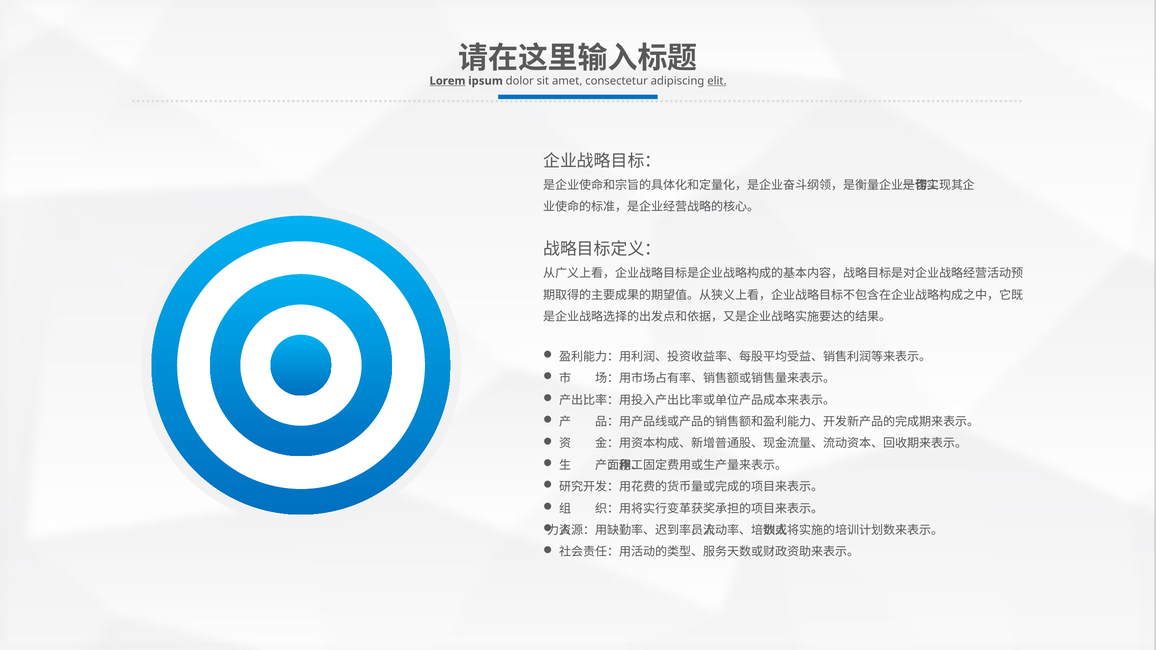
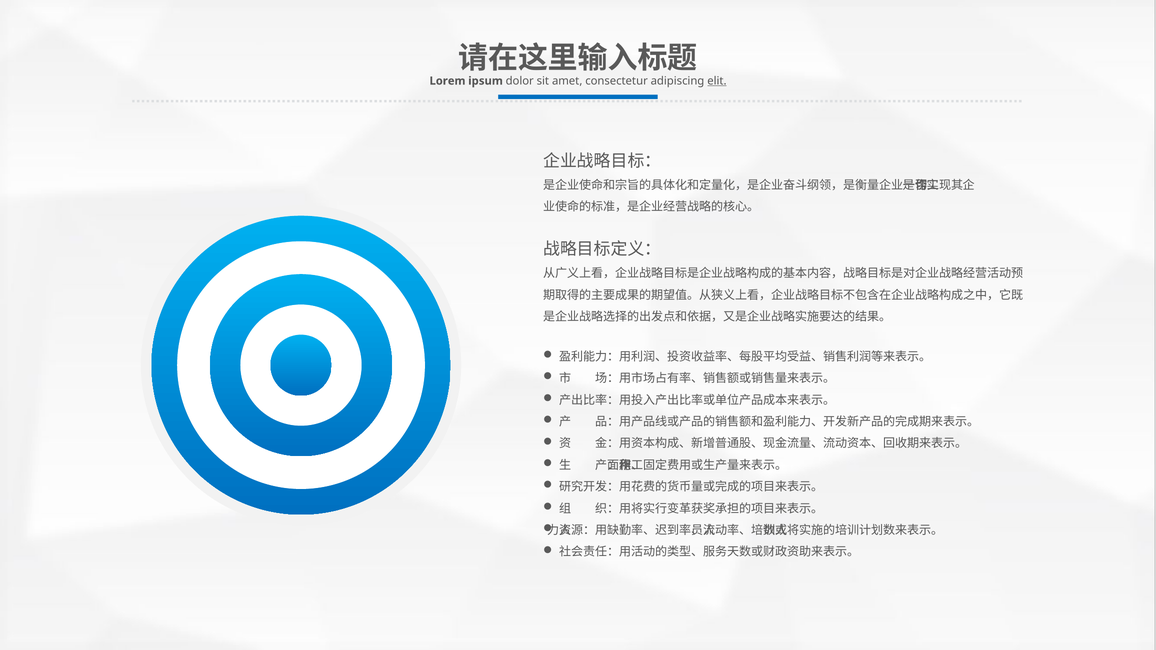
Lorem underline: present -> none
